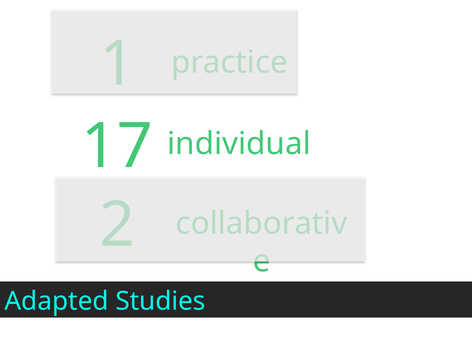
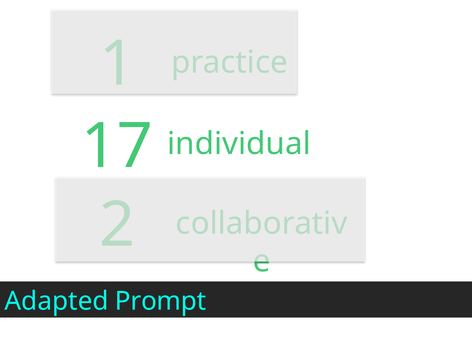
Studies: Studies -> Prompt
